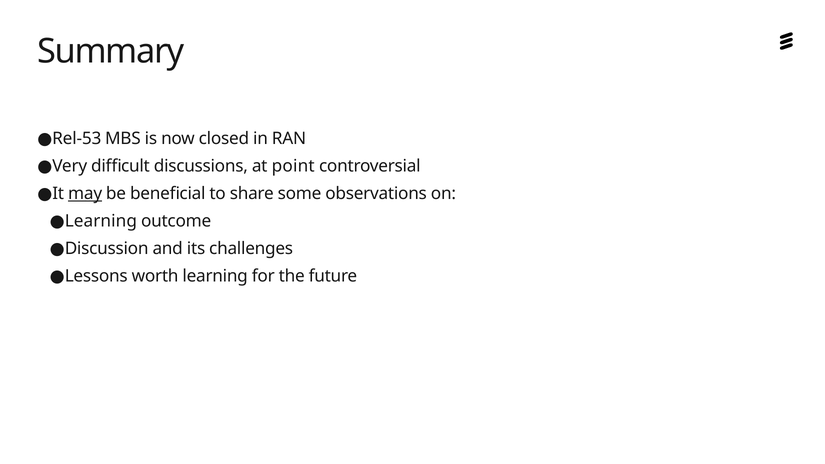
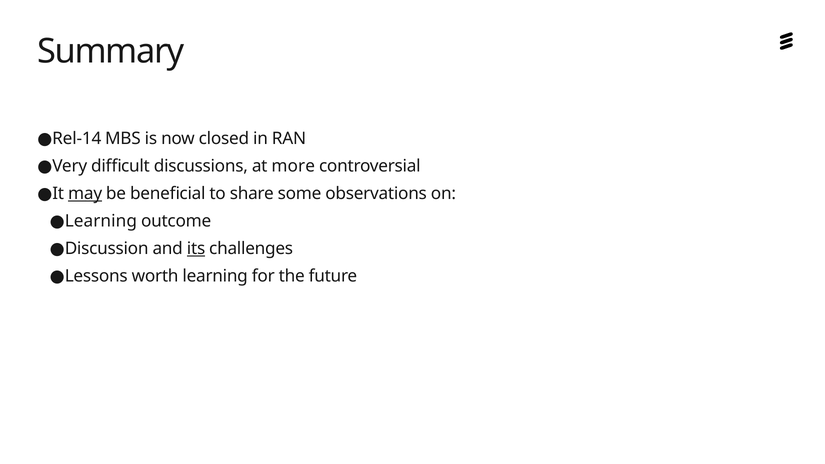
Rel-53: Rel-53 -> Rel-14
point: point -> more
its underline: none -> present
